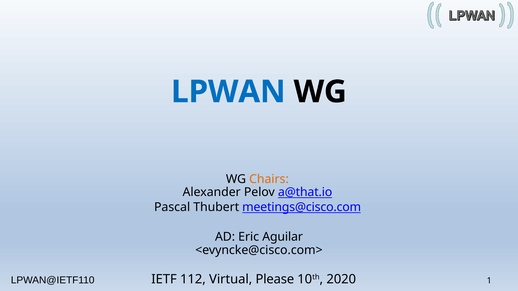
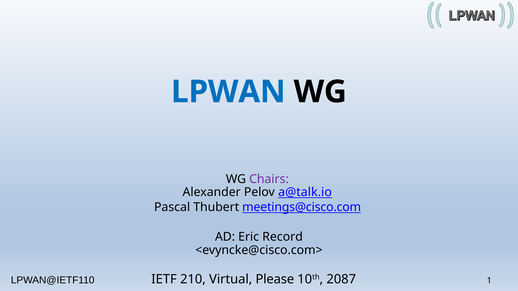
Chairs colour: orange -> purple
a@that.io: a@that.io -> a@talk.io
Aguilar: Aguilar -> Record
112: 112 -> 210
2020: 2020 -> 2087
